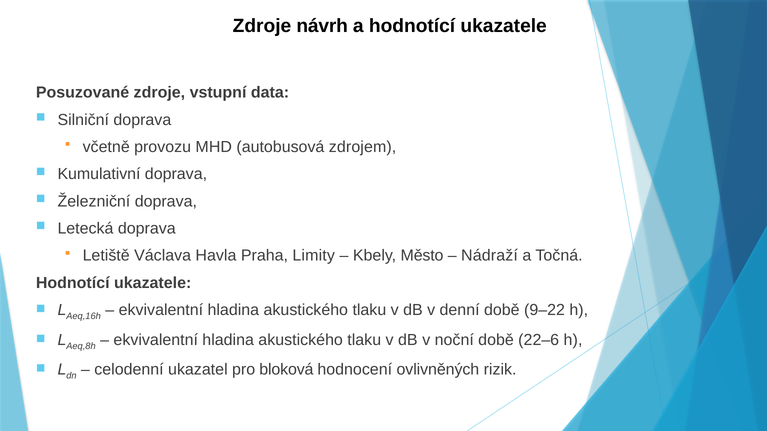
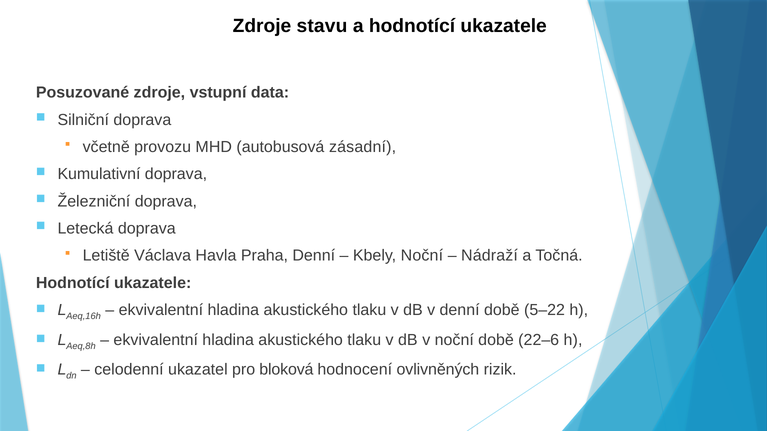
návrh: návrh -> stavu
zdrojem: zdrojem -> zásadní
Praha Limity: Limity -> Denní
Kbely Město: Město -> Noční
9–22: 9–22 -> 5–22
